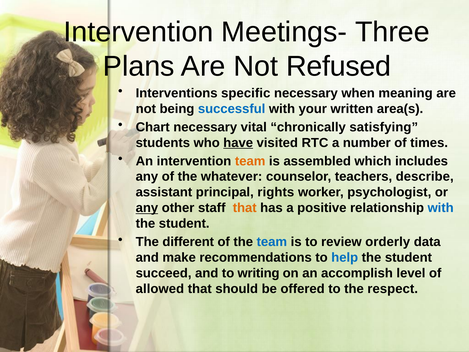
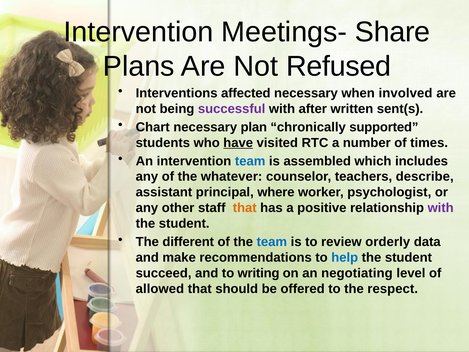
Three: Three -> Share
specific: specific -> affected
meaning: meaning -> involved
successful colour: blue -> purple
your: your -> after
area(s: area(s -> sent(s
vital: vital -> plan
satisfying: satisfying -> supported
team at (250, 161) colour: orange -> blue
rights: rights -> where
any at (147, 208) underline: present -> none
with at (441, 208) colour: blue -> purple
accomplish: accomplish -> negotiating
